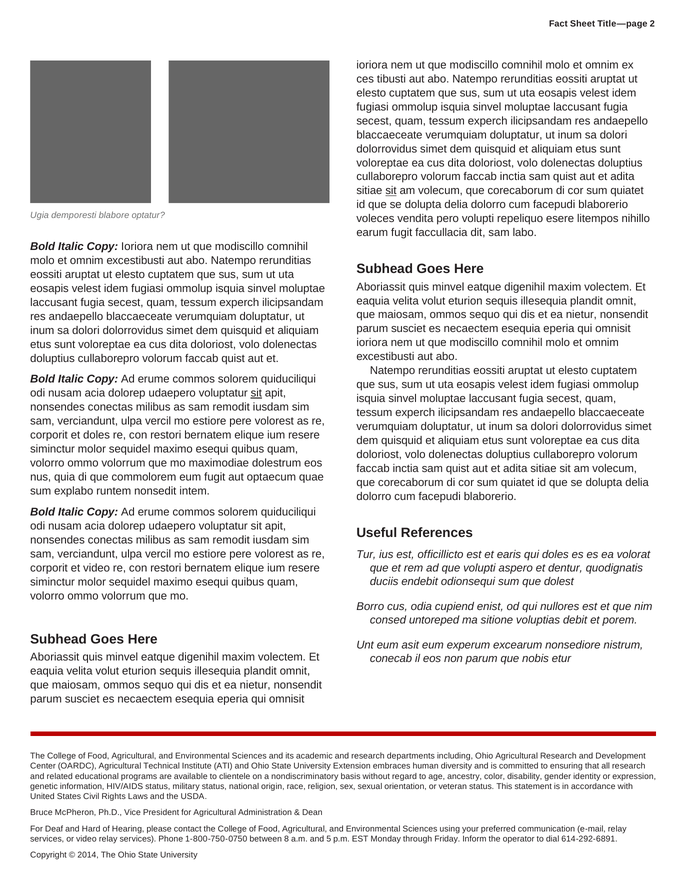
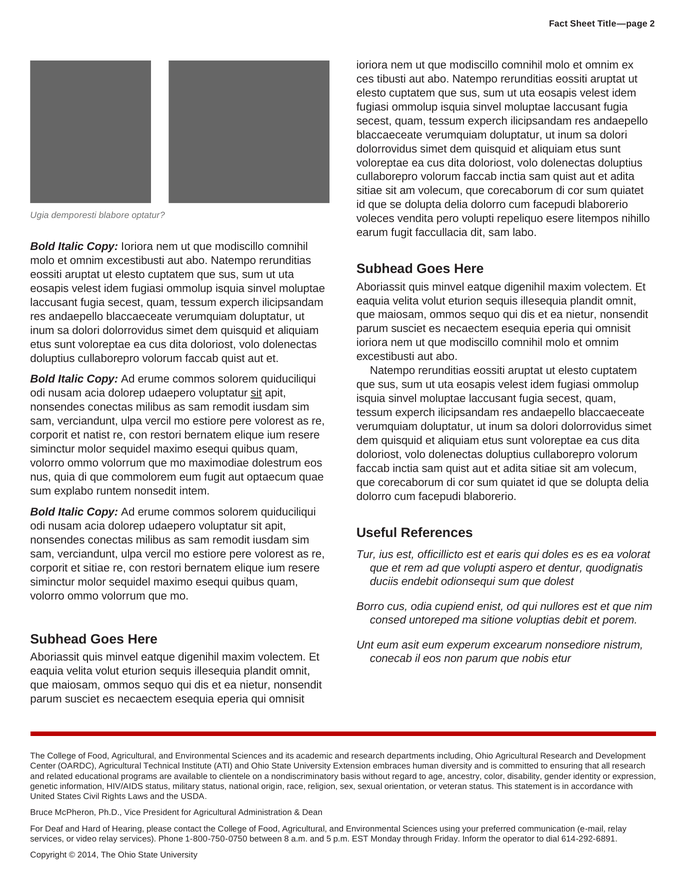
sit at (391, 191) underline: present -> none
et doles: doles -> natist
et video: video -> sitiae
